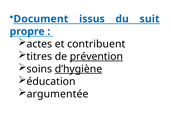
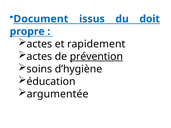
suit: suit -> doit
contribuent: contribuent -> rapidement
titres at (39, 57): titres -> actes
d’hygiène underline: present -> none
